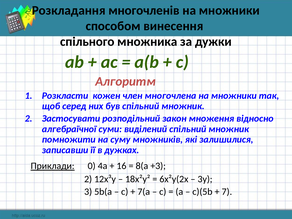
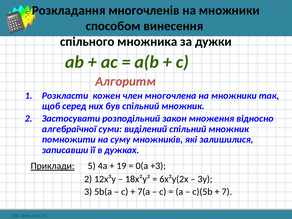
0: 0 -> 5
16: 16 -> 19
8(a: 8(a -> 0(a
